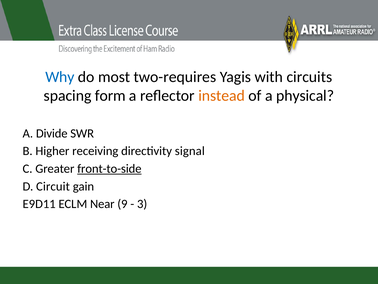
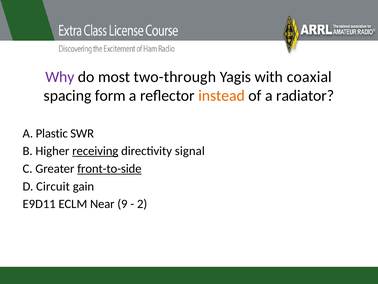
Why colour: blue -> purple
two-requires: two-requires -> two-through
circuits: circuits -> coaxial
physical: physical -> radiator
Divide: Divide -> Plastic
receiving underline: none -> present
3: 3 -> 2
